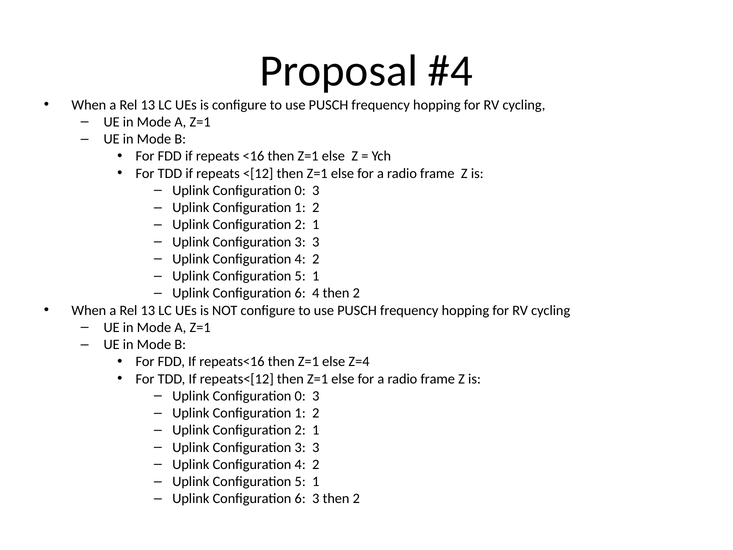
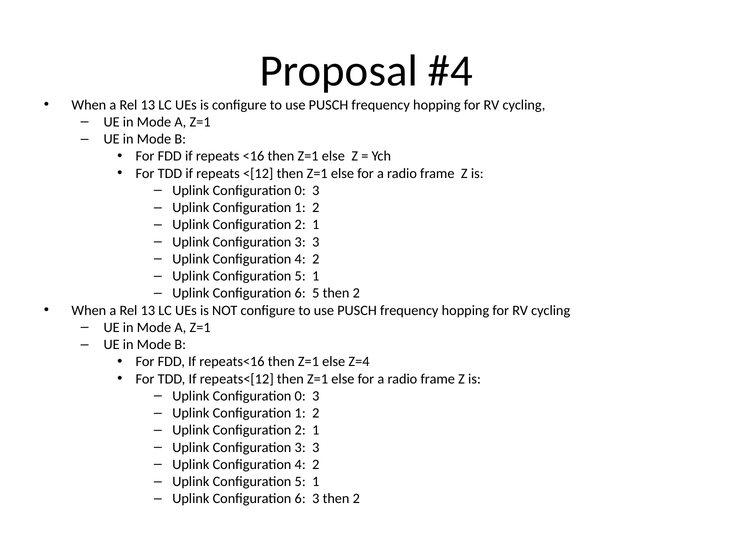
6 4: 4 -> 5
